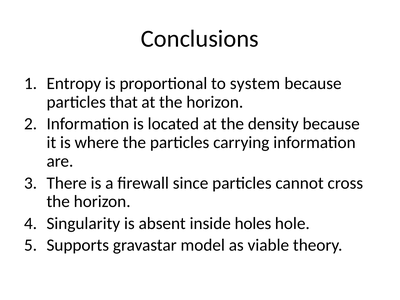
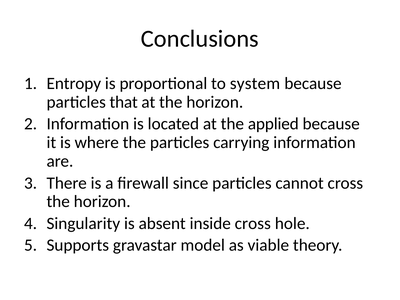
density: density -> applied
inside holes: holes -> cross
